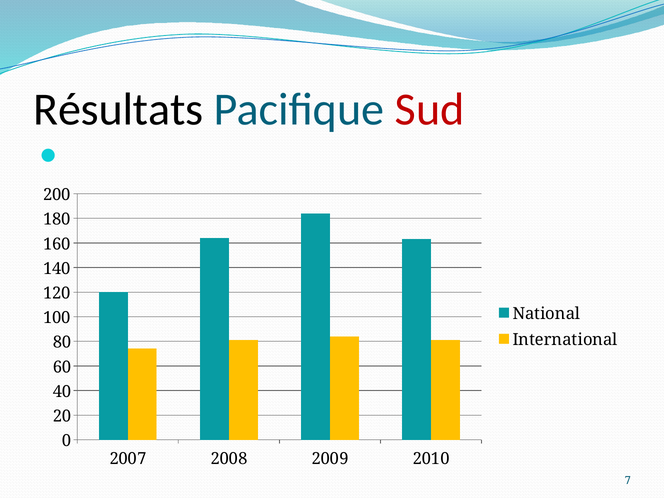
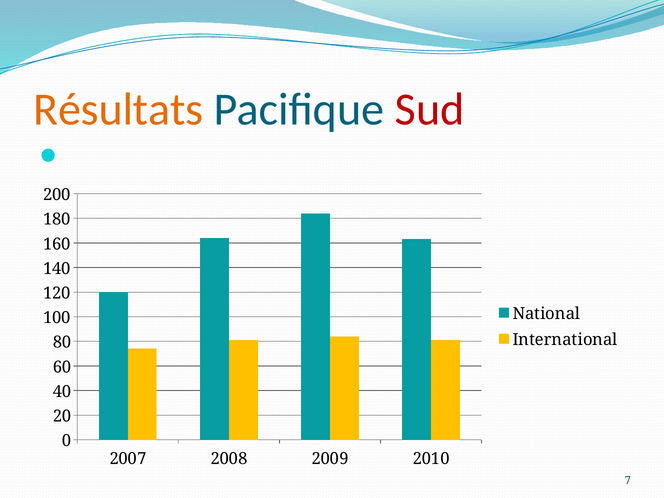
Résultats colour: black -> orange
